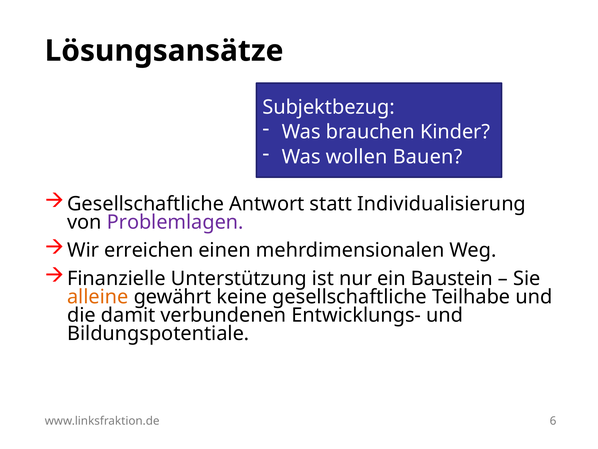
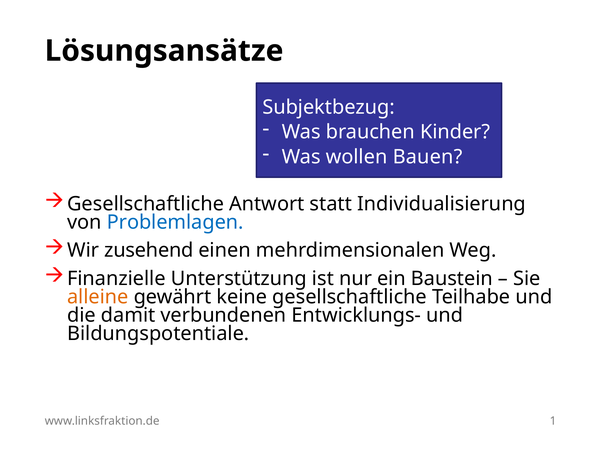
Problemlagen colour: purple -> blue
erreichen: erreichen -> zusehend
6: 6 -> 1
